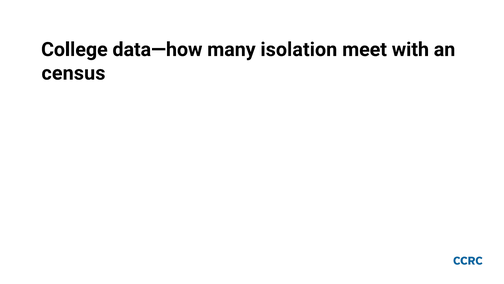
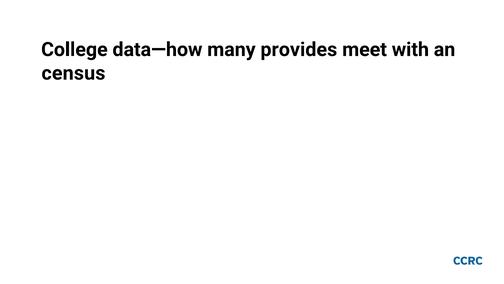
isolation: isolation -> provides
